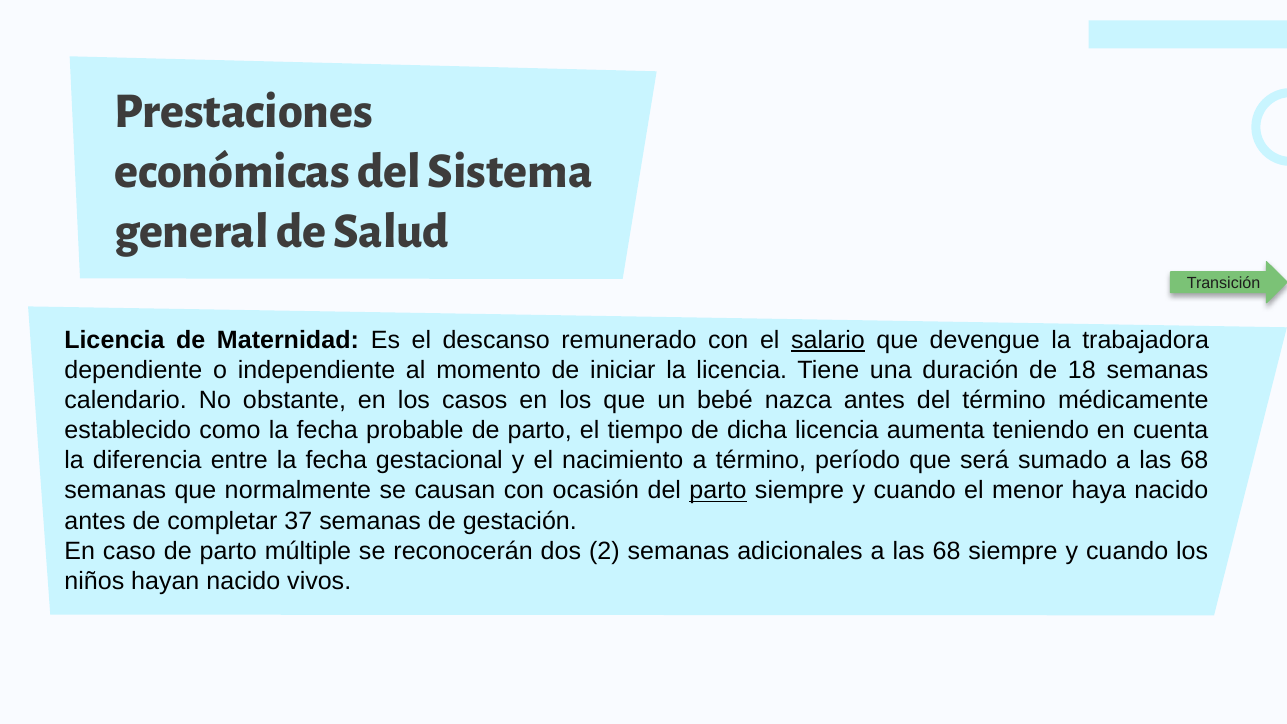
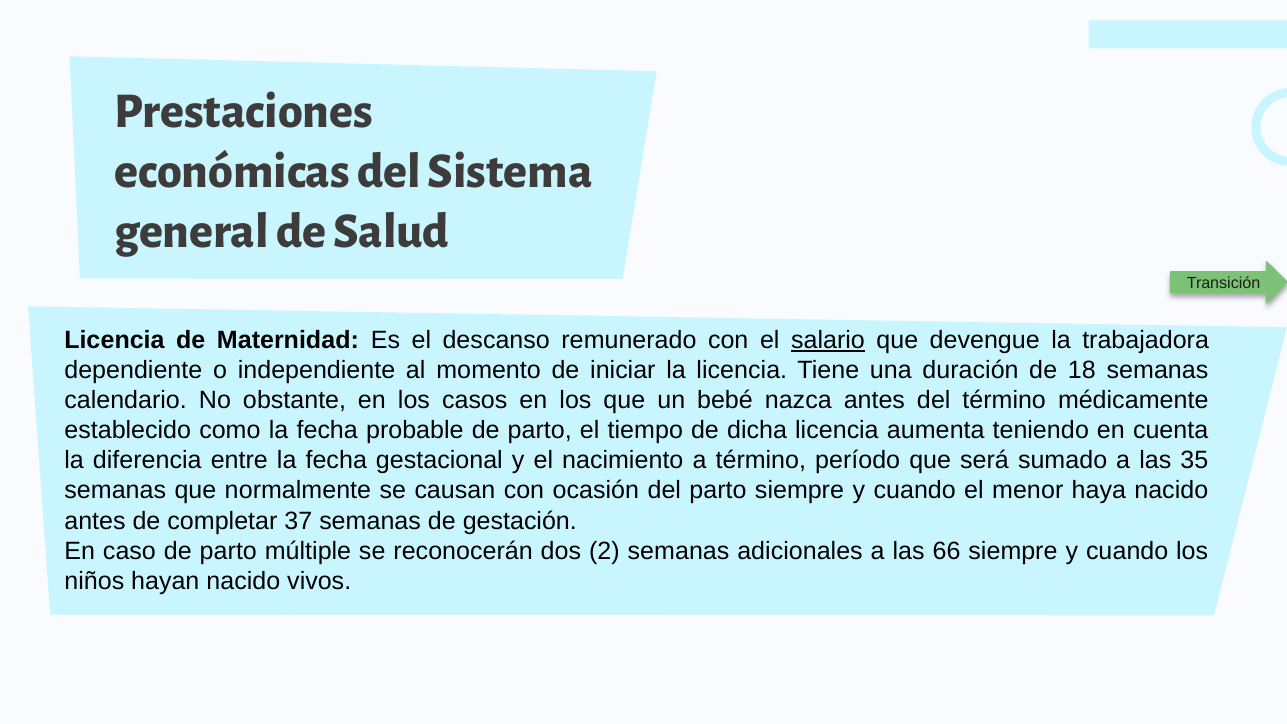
sumado a las 68: 68 -> 35
parto at (718, 491) underline: present -> none
adicionales a las 68: 68 -> 66
